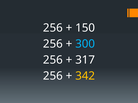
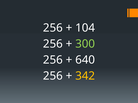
150: 150 -> 104
300 colour: light blue -> light green
317: 317 -> 640
